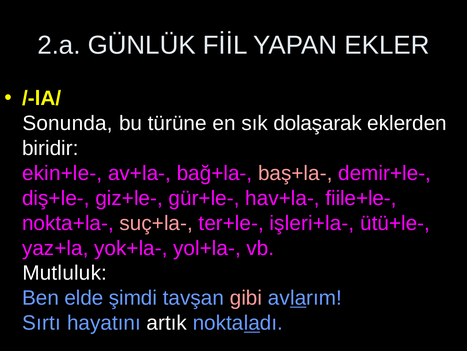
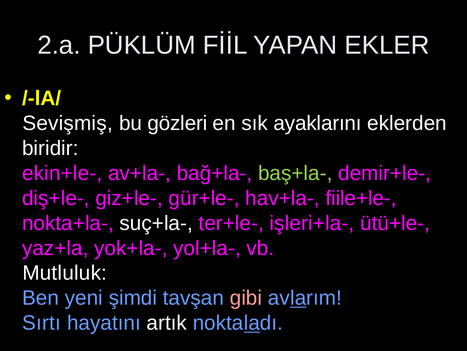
GÜNLÜK: GÜNLÜK -> PÜKLÜM
Sonunda: Sonunda -> Sevişmiş
türüne: türüne -> gözleri
dolaşarak: dolaşarak -> ayaklarını
baş+la- colour: pink -> light green
suç+la- colour: pink -> white
elde: elde -> yeni
